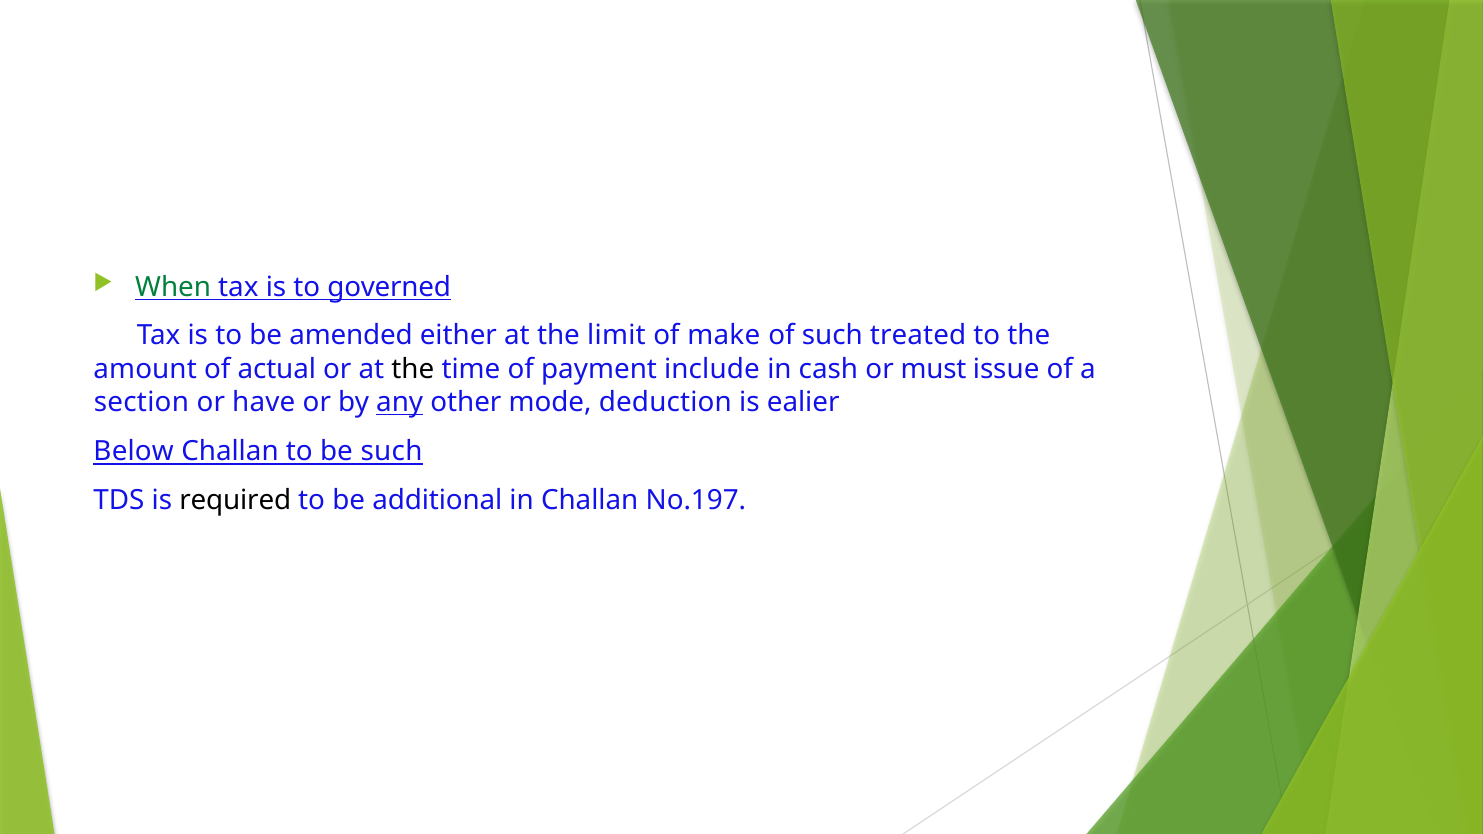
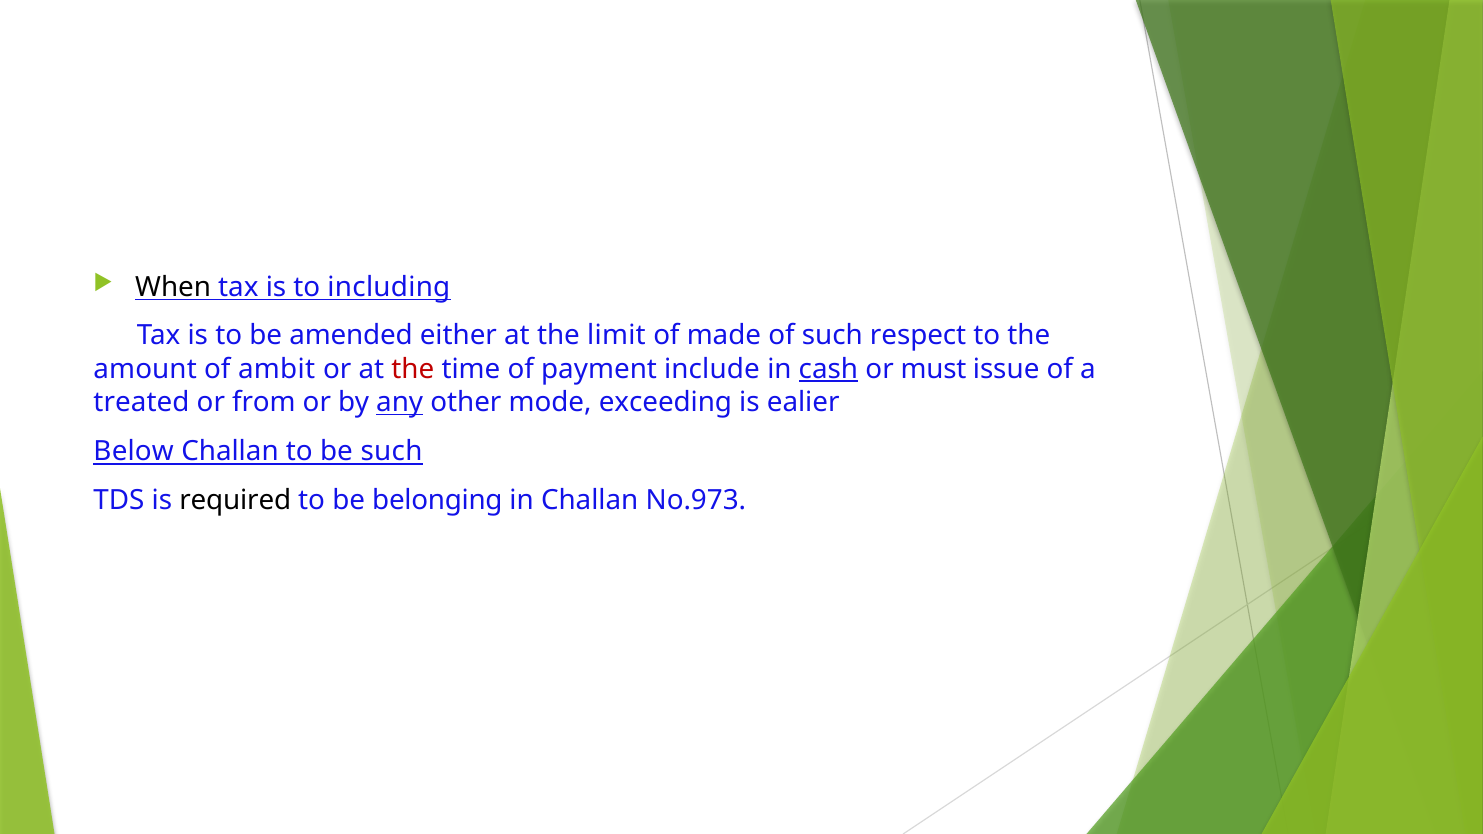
When colour: green -> black
governed: governed -> including
make: make -> made
treated: treated -> respect
actual: actual -> ambit
the at (413, 369) colour: black -> red
cash underline: none -> present
section: section -> treated
have: have -> from
deduction: deduction -> exceeding
additional: additional -> belonging
No.197: No.197 -> No.973
